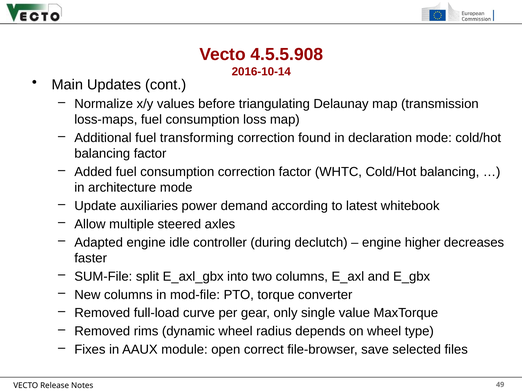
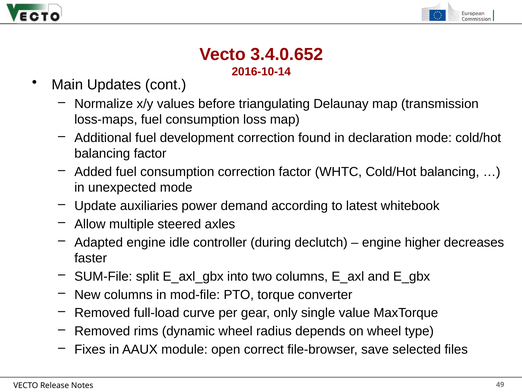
4.5.5.908: 4.5.5.908 -> 3.4.0.652
transforming: transforming -> development
architecture: architecture -> unexpected
